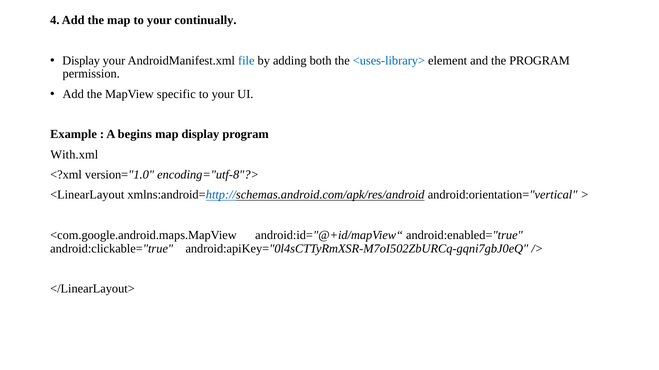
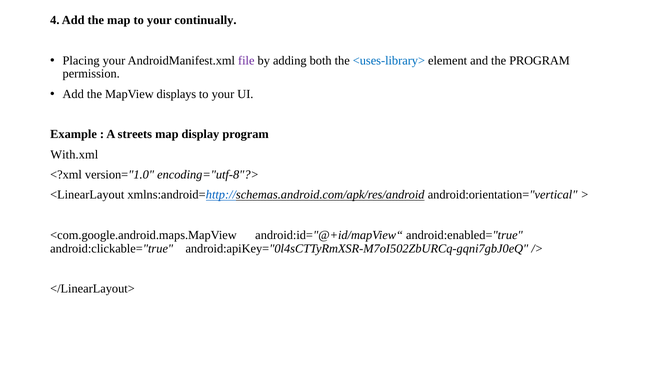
Display at (81, 61): Display -> Placing
file colour: blue -> purple
specific: specific -> displays
begins: begins -> streets
